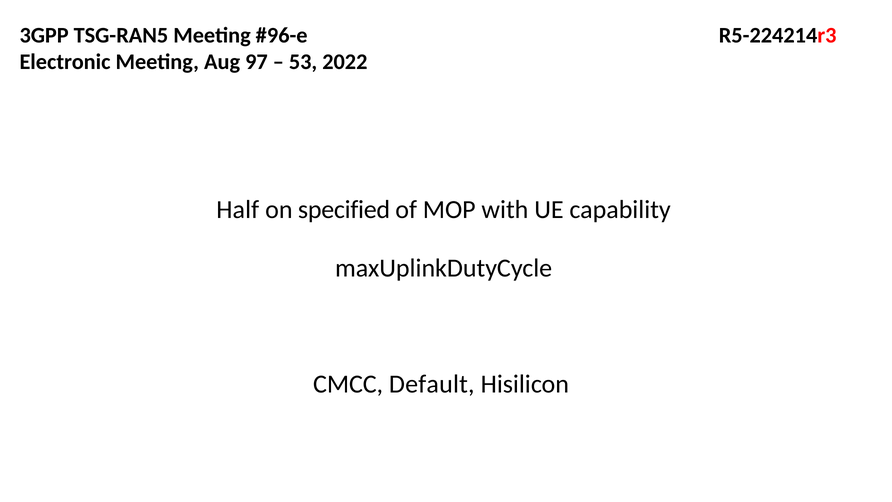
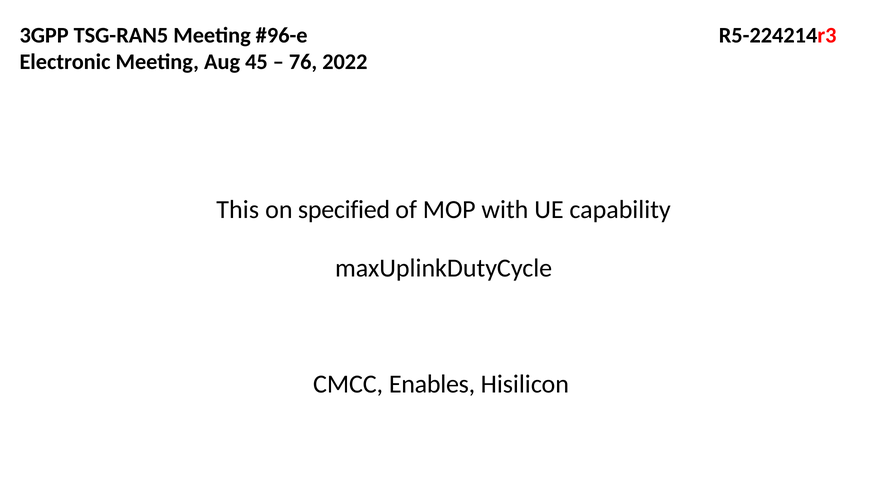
97: 97 -> 45
53: 53 -> 76
Half: Half -> This
Default: Default -> Enables
